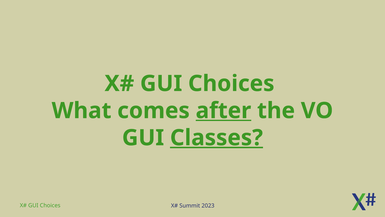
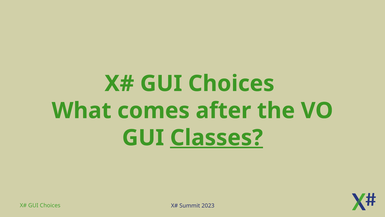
after underline: present -> none
